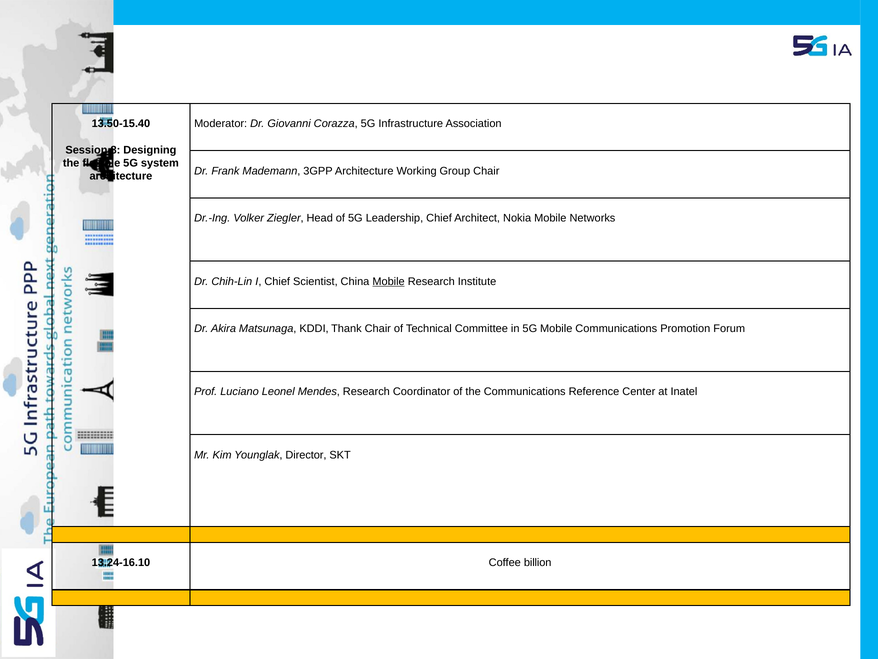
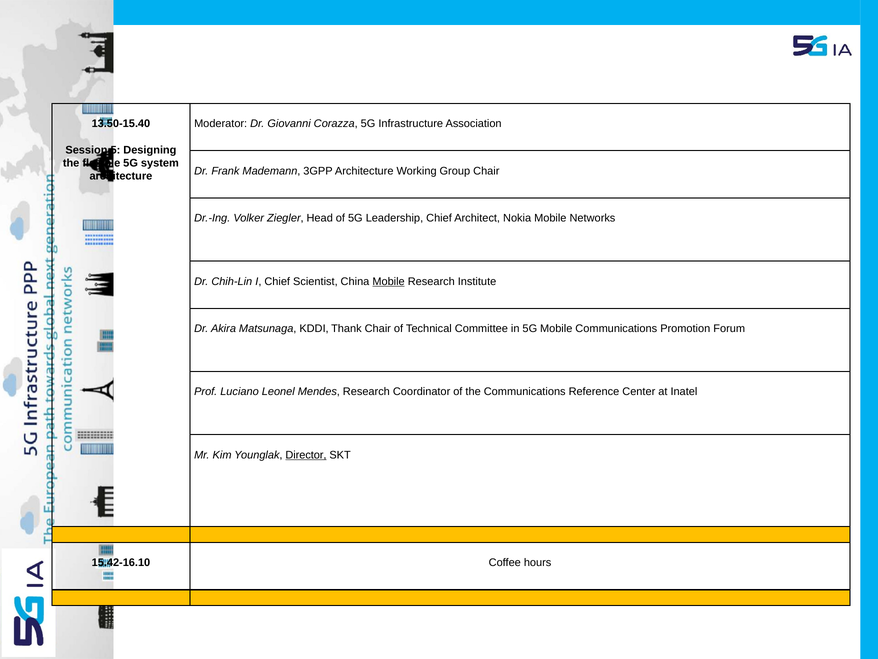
8: 8 -> 5
Director underline: none -> present
13.24-16.10: 13.24-16.10 -> 15.42-16.10
billion: billion -> hours
